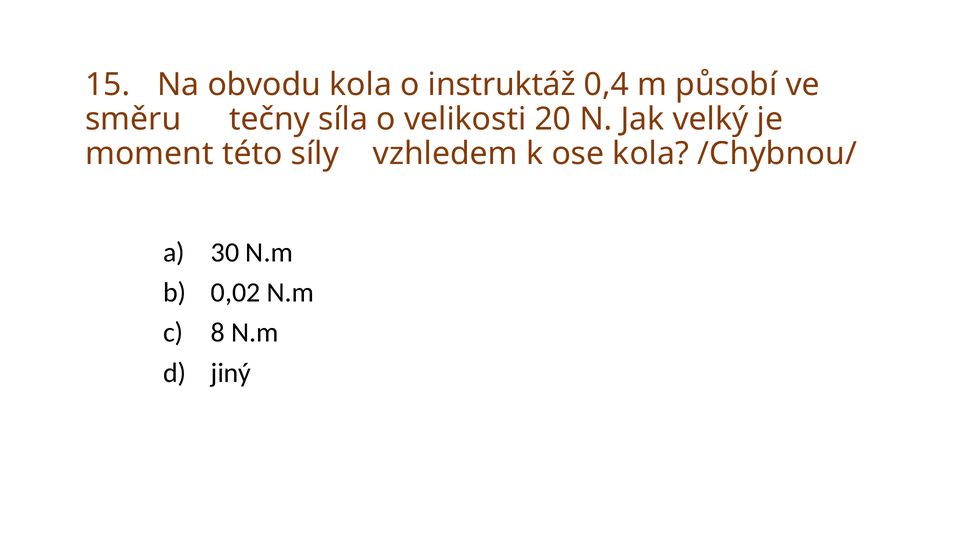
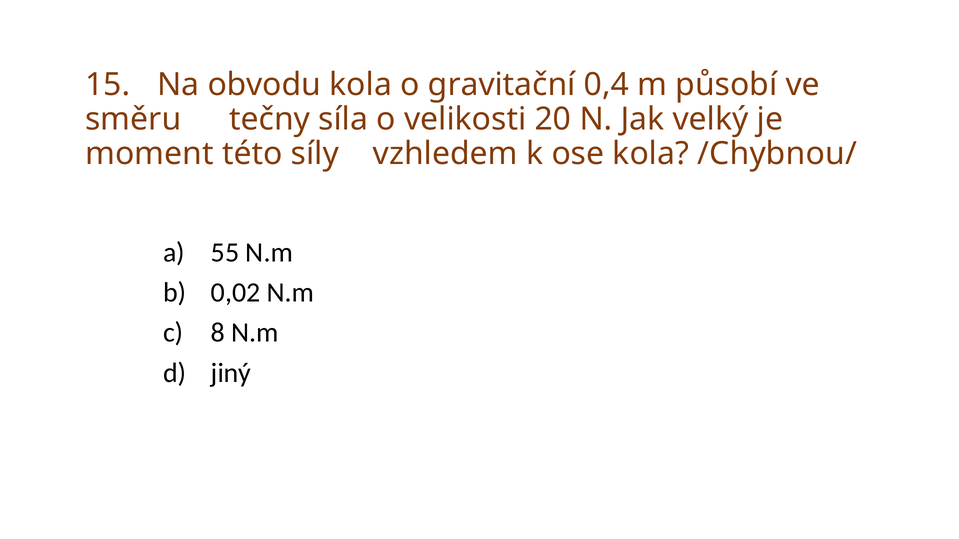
instruktáž: instruktáž -> gravitační
30: 30 -> 55
